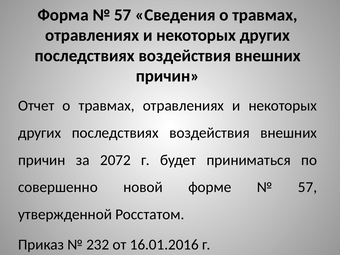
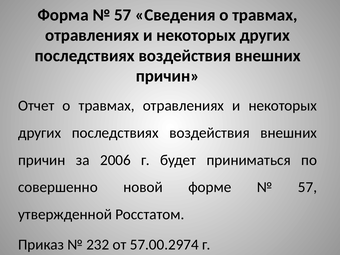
2072: 2072 -> 2006
16.01.2016: 16.01.2016 -> 57.00.2974
